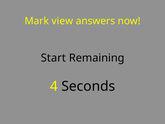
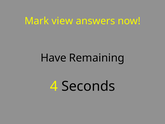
Start: Start -> Have
